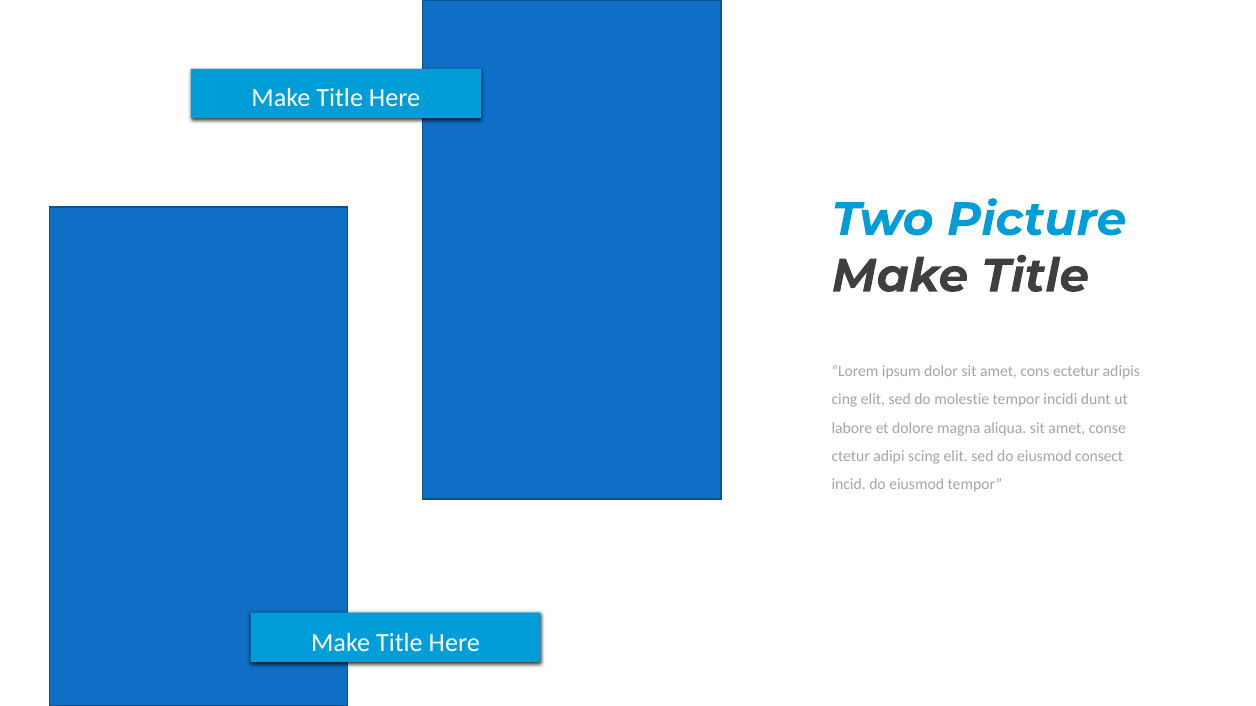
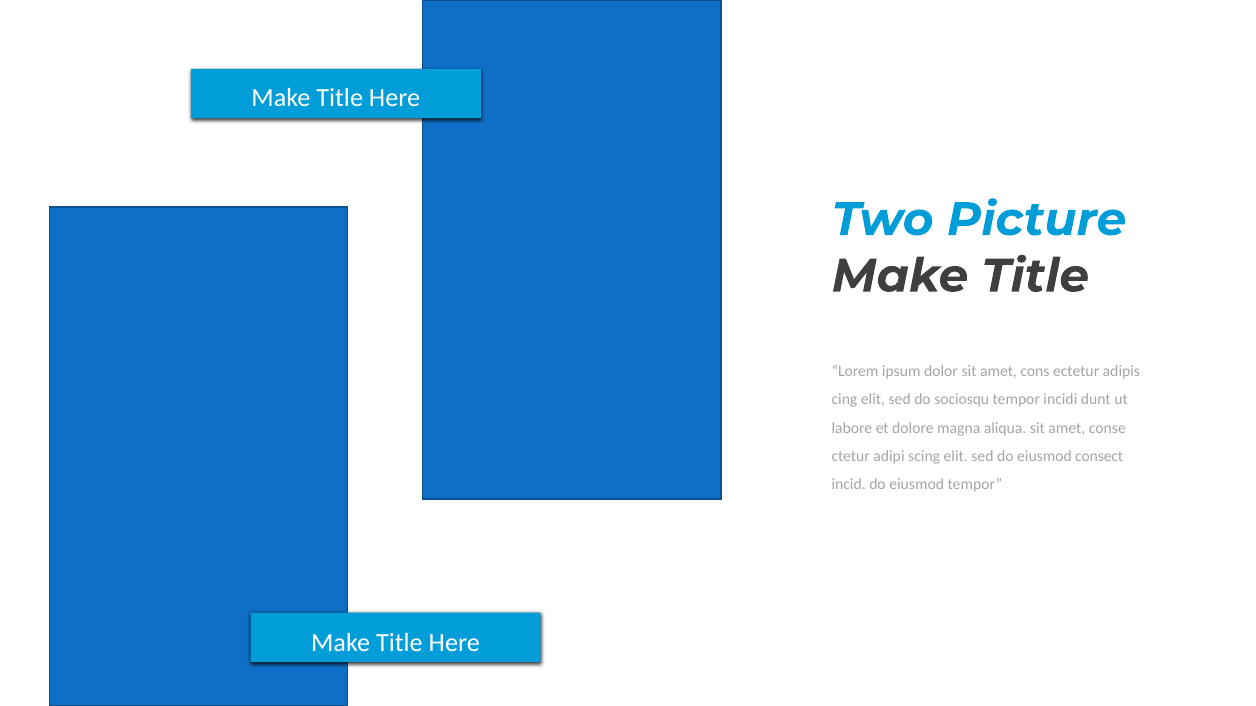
molestie: molestie -> sociosqu
